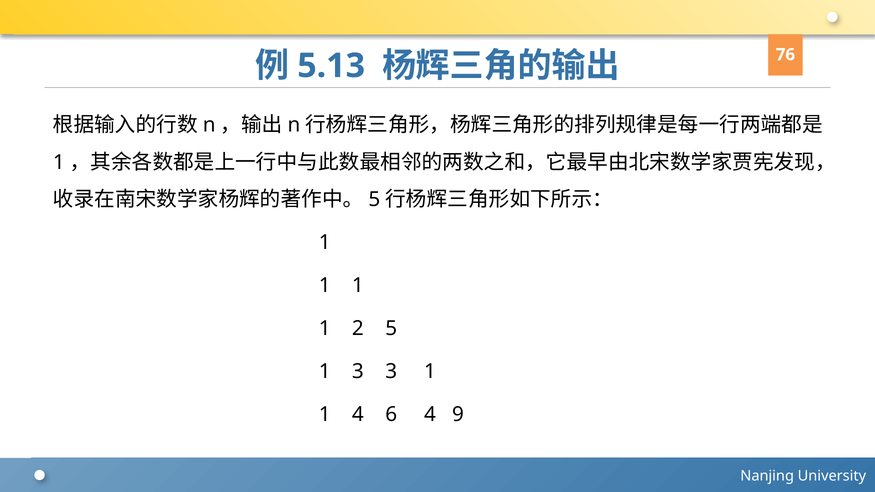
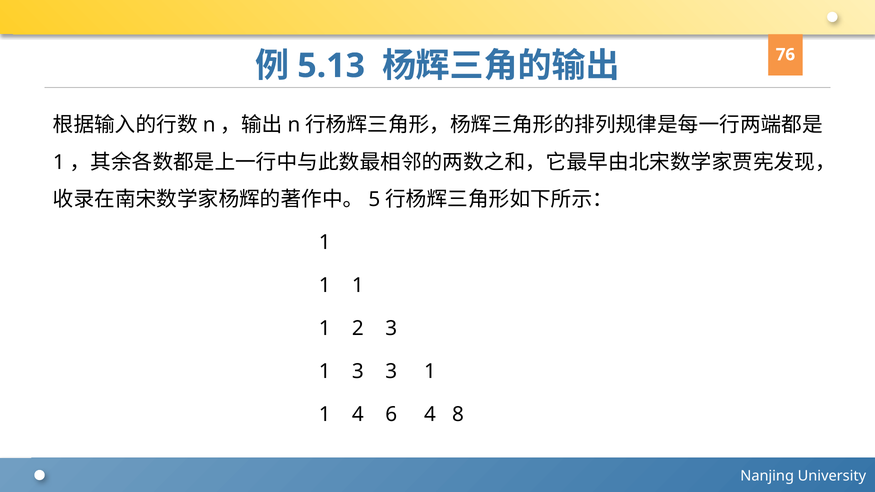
2 5: 5 -> 3
9: 9 -> 8
